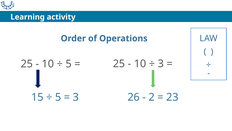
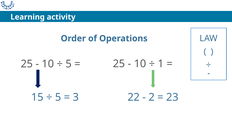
3 at (161, 64): 3 -> 1
26: 26 -> 22
